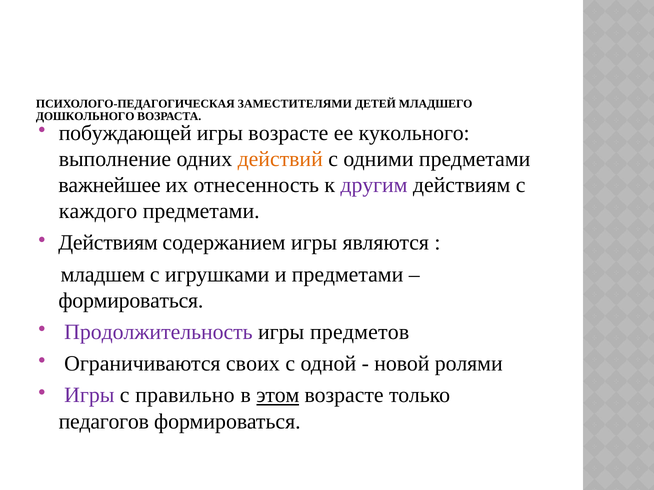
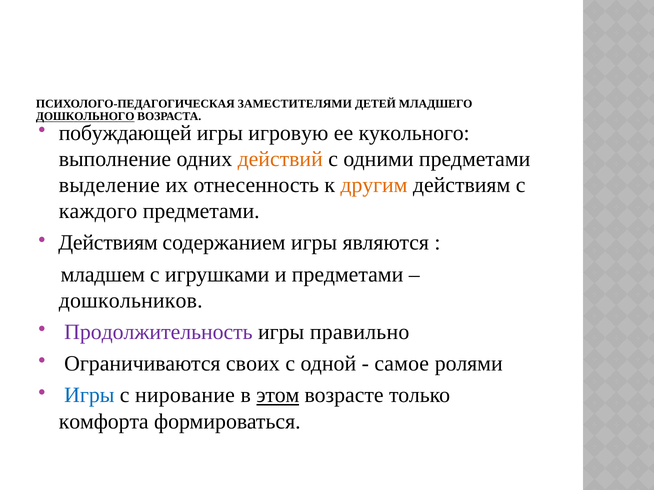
ДОШКОЛЬНОГО underline: none -> present
игры возрасте: возрасте -> игровую
важнейшее: важнейшее -> выделение
другим colour: purple -> orange
формироваться at (131, 301): формироваться -> дошкольников
предметов: предметов -> правильно
новой: новой -> самое
Игры at (89, 396) colour: purple -> blue
правильно: правильно -> нирование
педагогов: педагогов -> комфорта
